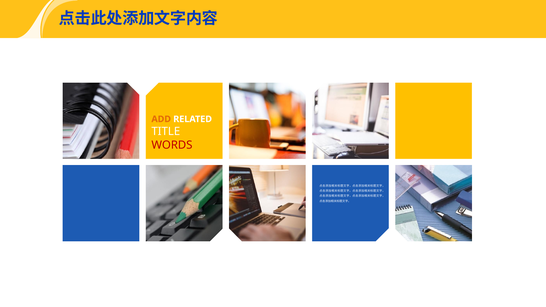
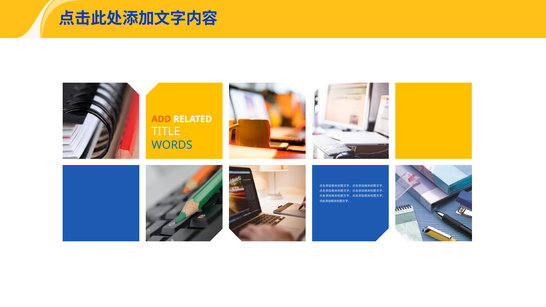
WORDS colour: red -> blue
